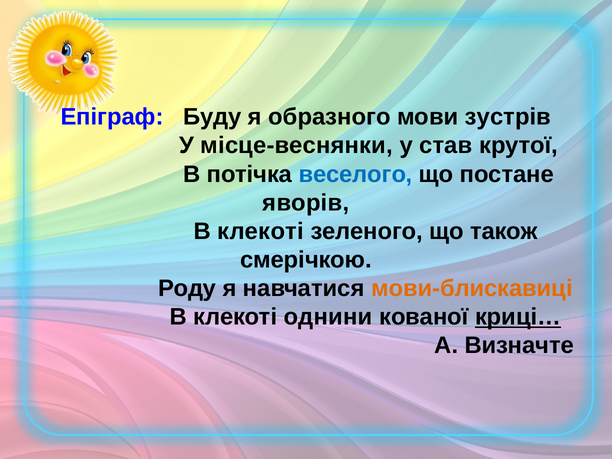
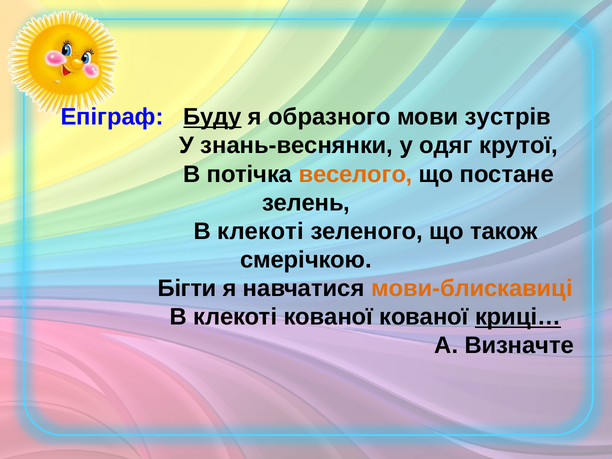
Буду underline: none -> present
місце-веснянки: місце-веснянки -> знань-веснянки
став: став -> одяг
веселого colour: blue -> orange
яворів: яворів -> зелень
Роду: Роду -> Бігти
клекоті однини: однини -> кованої
